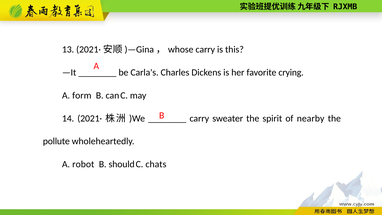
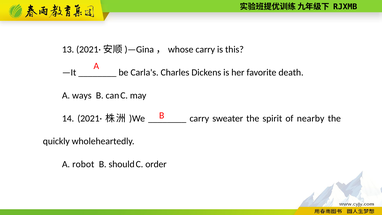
crying: crying -> death
form: form -> ways
pollute: pollute -> quickly
chats: chats -> order
